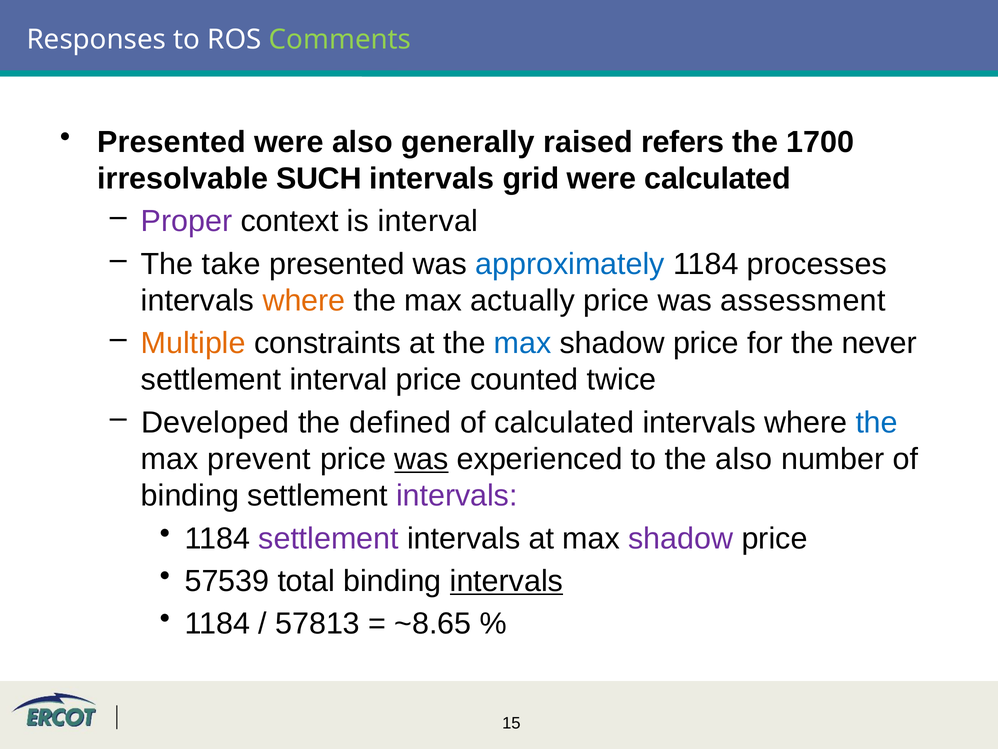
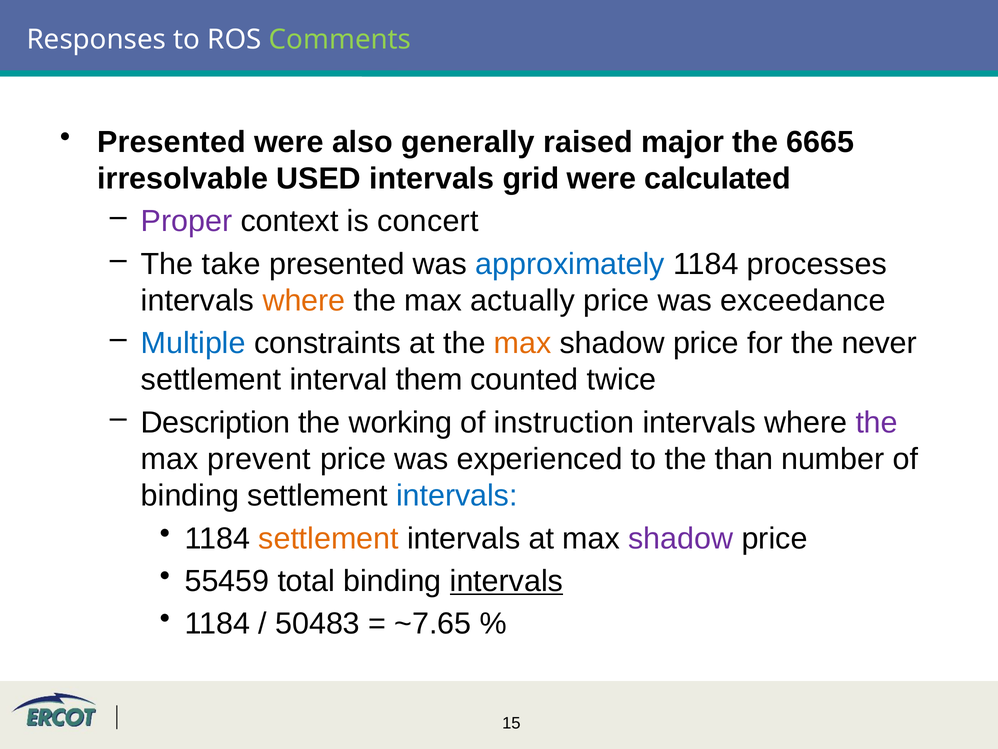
refers: refers -> major
1700: 1700 -> 6665
SUCH: SUCH -> USED
is interval: interval -> concert
assessment: assessment -> exceedance
Multiple colour: orange -> blue
max at (523, 343) colour: blue -> orange
interval price: price -> them
Developed: Developed -> Description
defined: defined -> working
of calculated: calculated -> instruction
the at (877, 422) colour: blue -> purple
was at (421, 459) underline: present -> none
the also: also -> than
intervals at (457, 495) colour: purple -> blue
settlement at (329, 538) colour: purple -> orange
57539: 57539 -> 55459
57813: 57813 -> 50483
~8.65: ~8.65 -> ~7.65
